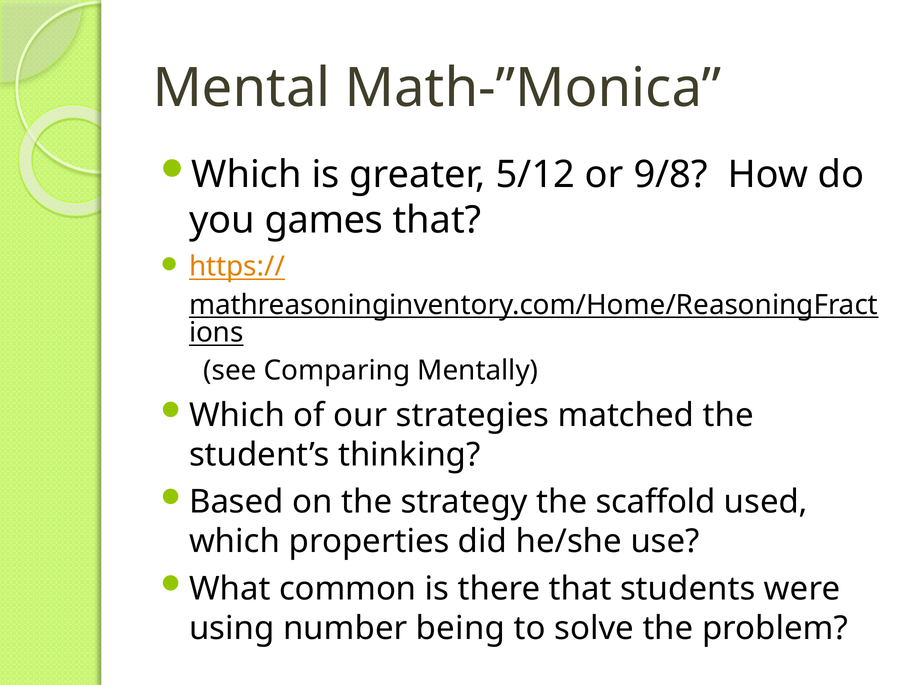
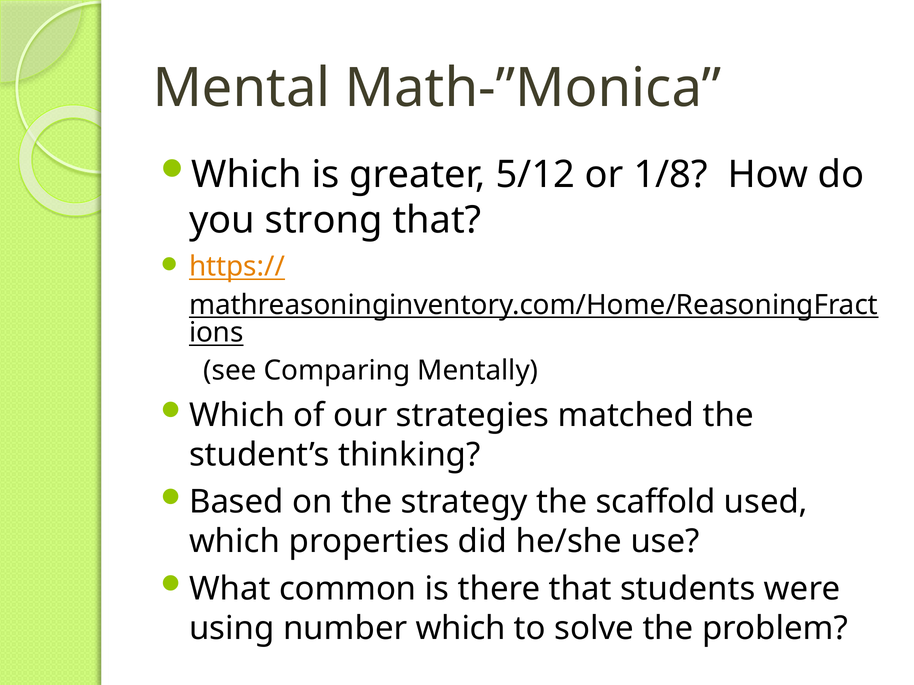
9/8: 9/8 -> 1/8
games: games -> strong
number being: being -> which
